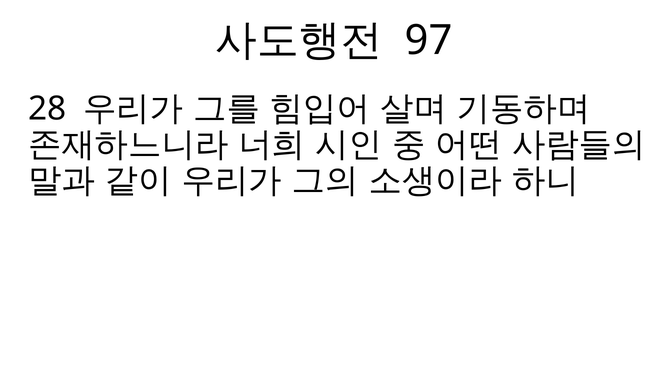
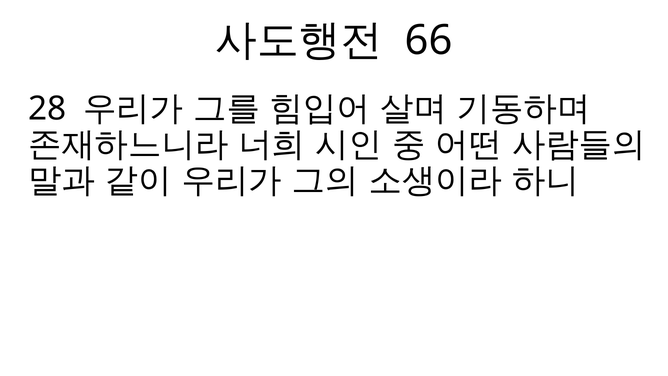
97: 97 -> 66
